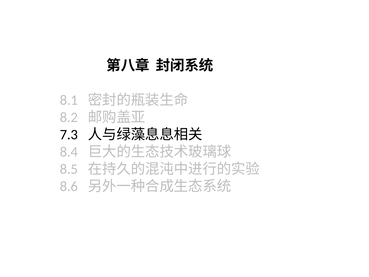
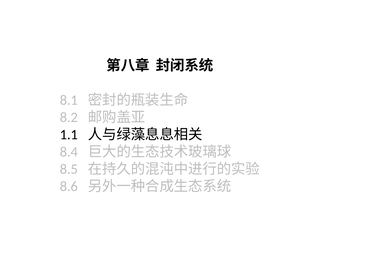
7.3: 7.3 -> 1.1
